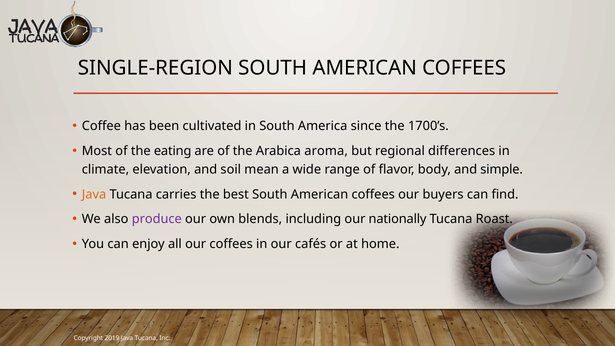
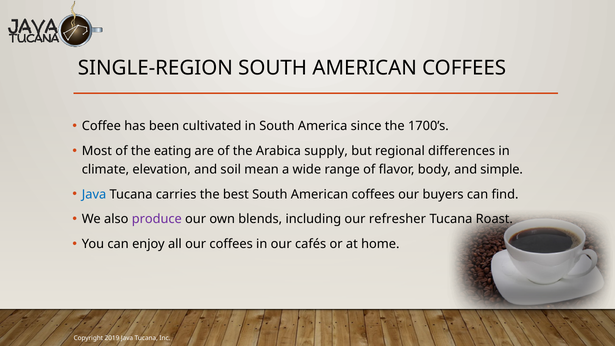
aroma: aroma -> supply
Java at (94, 194) colour: orange -> blue
nationally: nationally -> refresher
